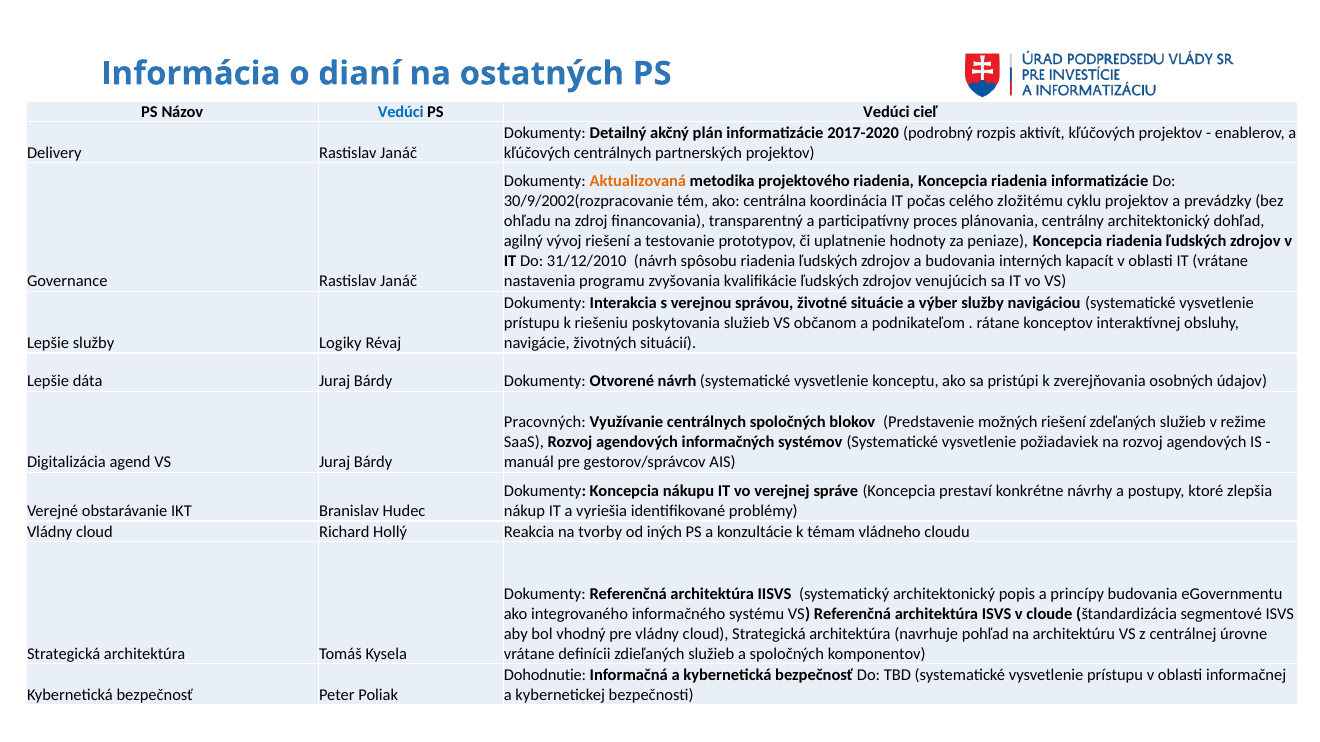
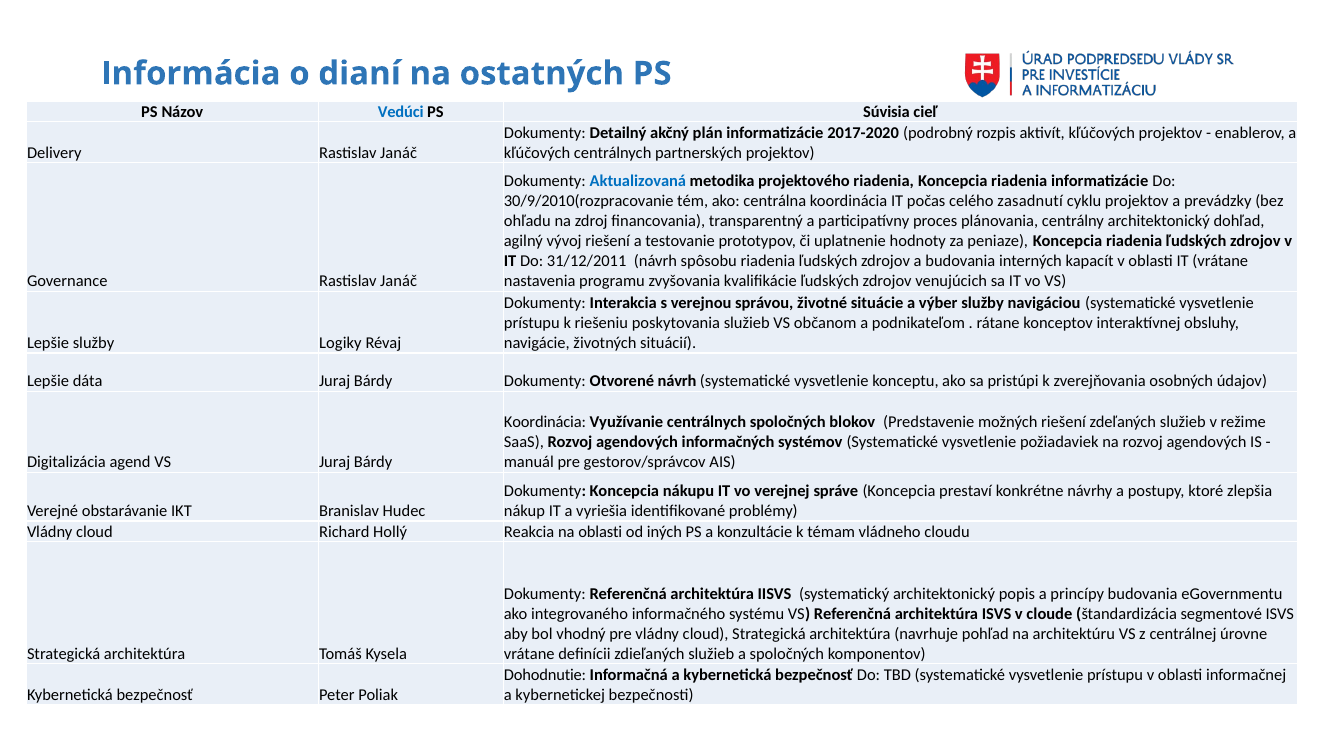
PS Vedúci: Vedúci -> Súvisia
Aktualizovaná colour: orange -> blue
30/9/2002(rozpracovanie: 30/9/2002(rozpracovanie -> 30/9/2010(rozpracovanie
zložitému: zložitému -> zasadnutí
31/12/2010: 31/12/2010 -> 31/12/2011
Pracovných at (545, 423): Pracovných -> Koordinácia
na tvorby: tvorby -> oblasti
